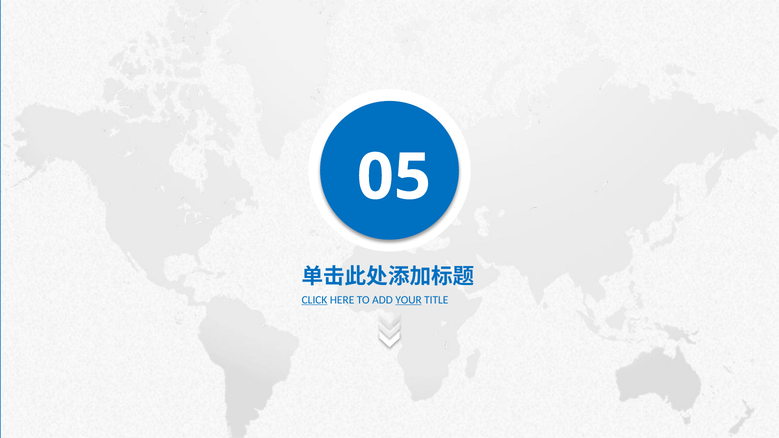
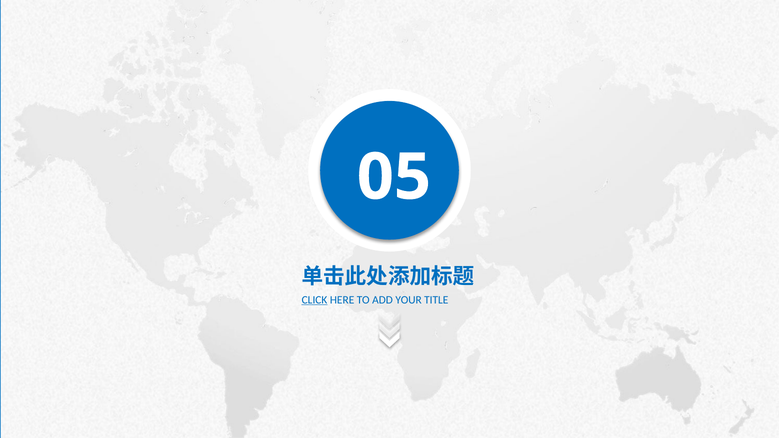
YOUR underline: present -> none
